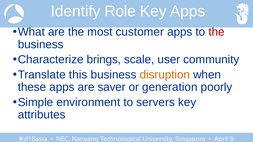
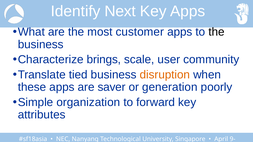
Role: Role -> Next
the at (216, 32) colour: red -> black
this: this -> tied
environment: environment -> organization
servers: servers -> forward
